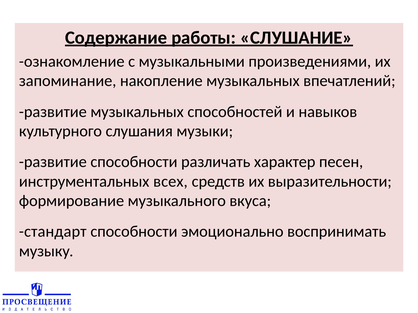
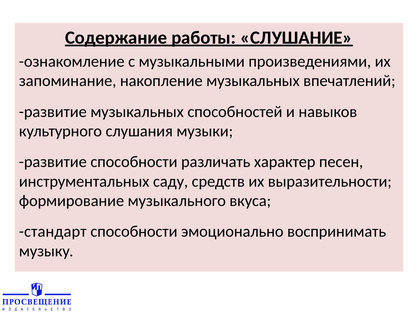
всех: всех -> саду
